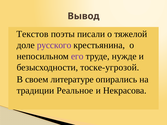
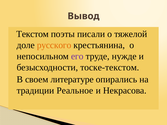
Текстов: Текстов -> Текстом
русского colour: purple -> orange
тоске-угрозой: тоске-угрозой -> тоске-текстом
